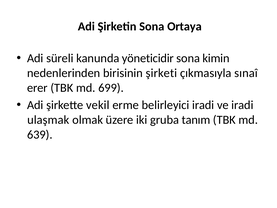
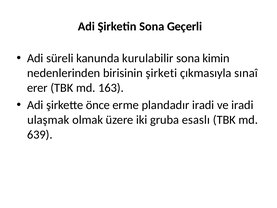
Ortaya: Ortaya -> Geçerli
yöneticidir: yöneticidir -> kurulabilir
699: 699 -> 163
vekil: vekil -> önce
belirleyici: belirleyici -> plandadır
tanım: tanım -> esaslı
